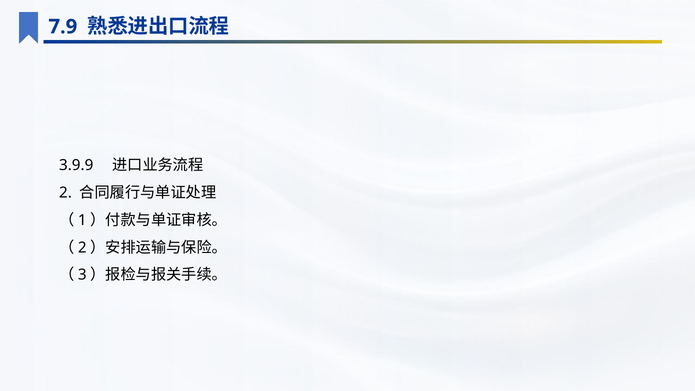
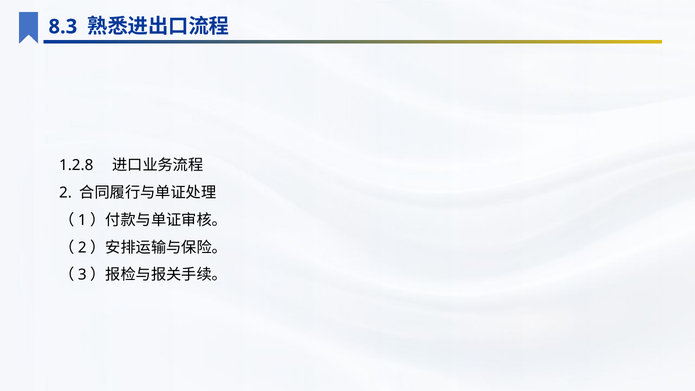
7.9: 7.9 -> 8.3
3.9.9: 3.9.9 -> 1.2.8
